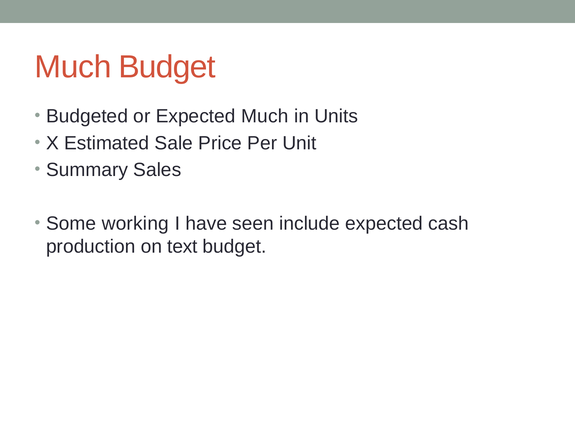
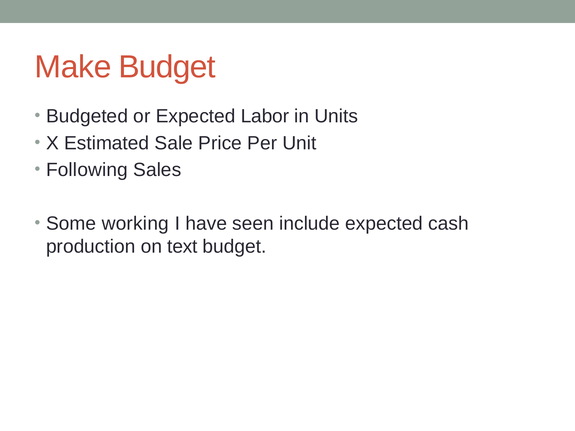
Much at (73, 67): Much -> Make
Expected Much: Much -> Labor
Summary: Summary -> Following
